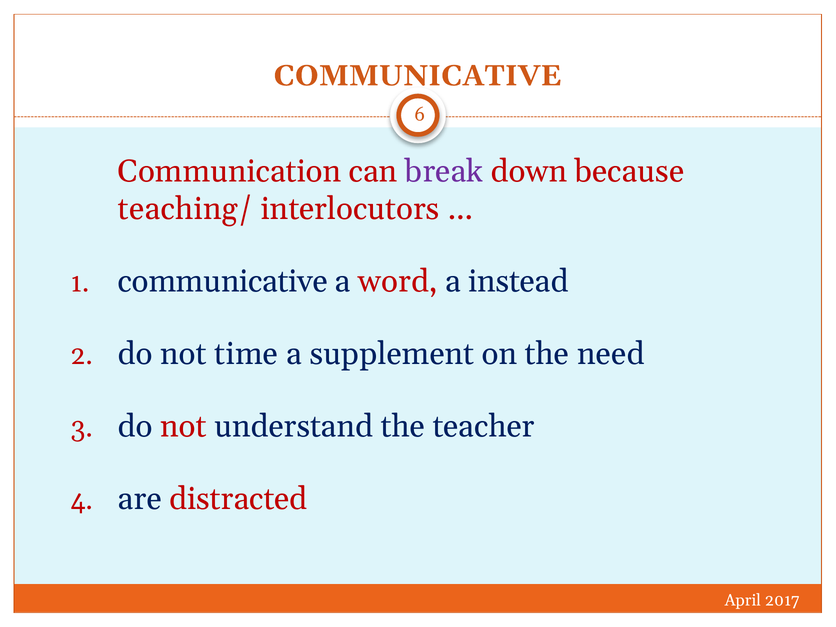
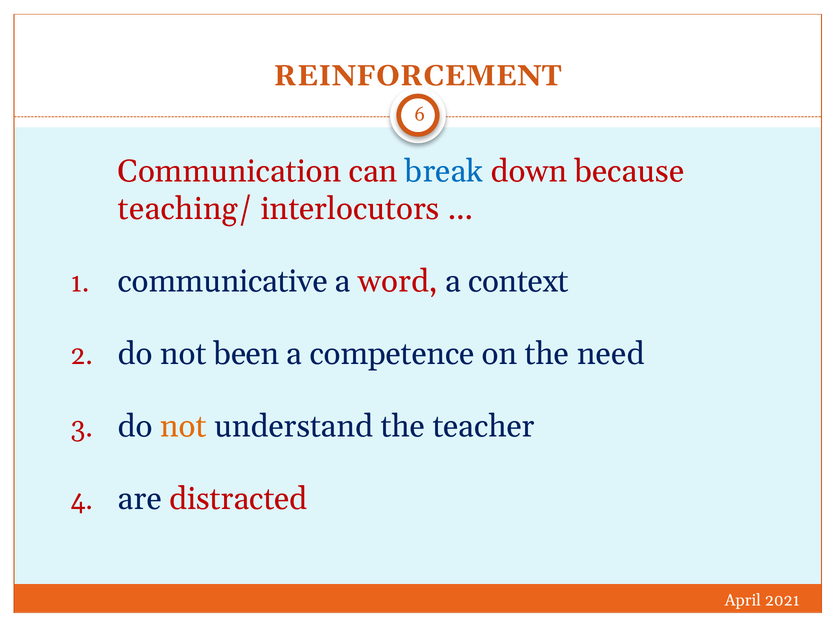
COMMUNICATIVE at (418, 76): COMMUNICATIVE -> REINFORCEMENT
break colour: purple -> blue
instead: instead -> context
time: time -> been
supplement: supplement -> competence
not at (183, 427) colour: red -> orange
2017: 2017 -> 2021
